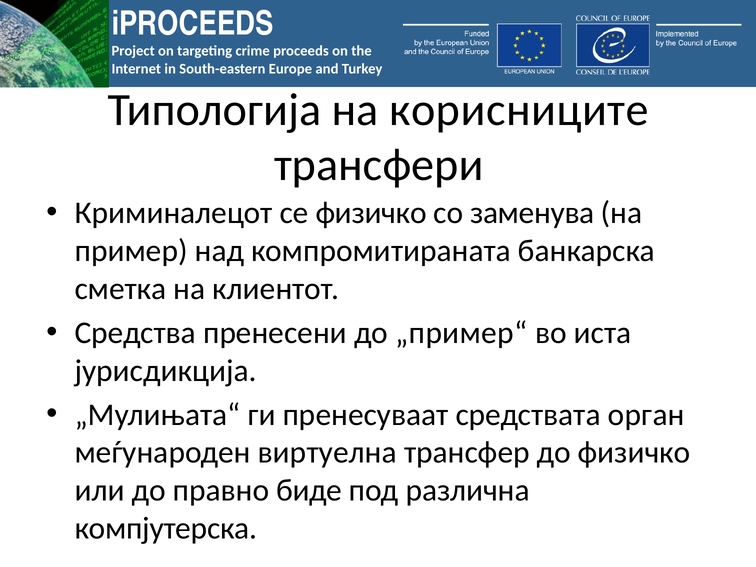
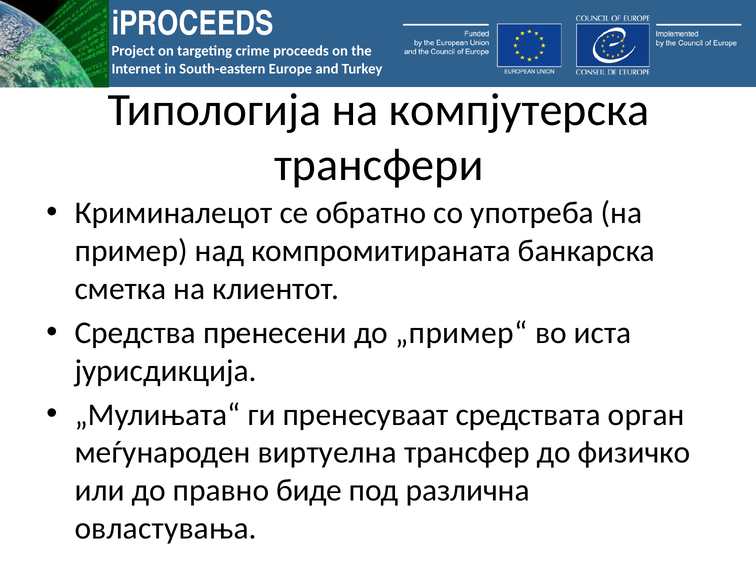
корисниците: корисниците -> компјутерска
се физичко: физичко -> обратно
заменува: заменува -> употреба
компјутерска: компјутерска -> овластувања
